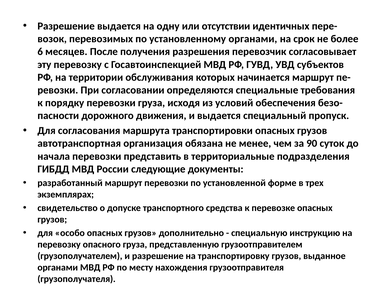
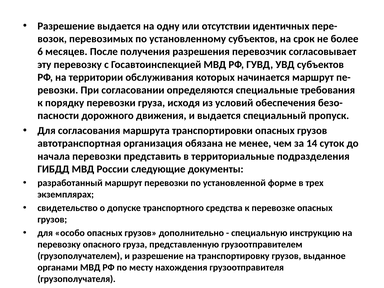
установленному органами: органами -> субъектов
90: 90 -> 14
